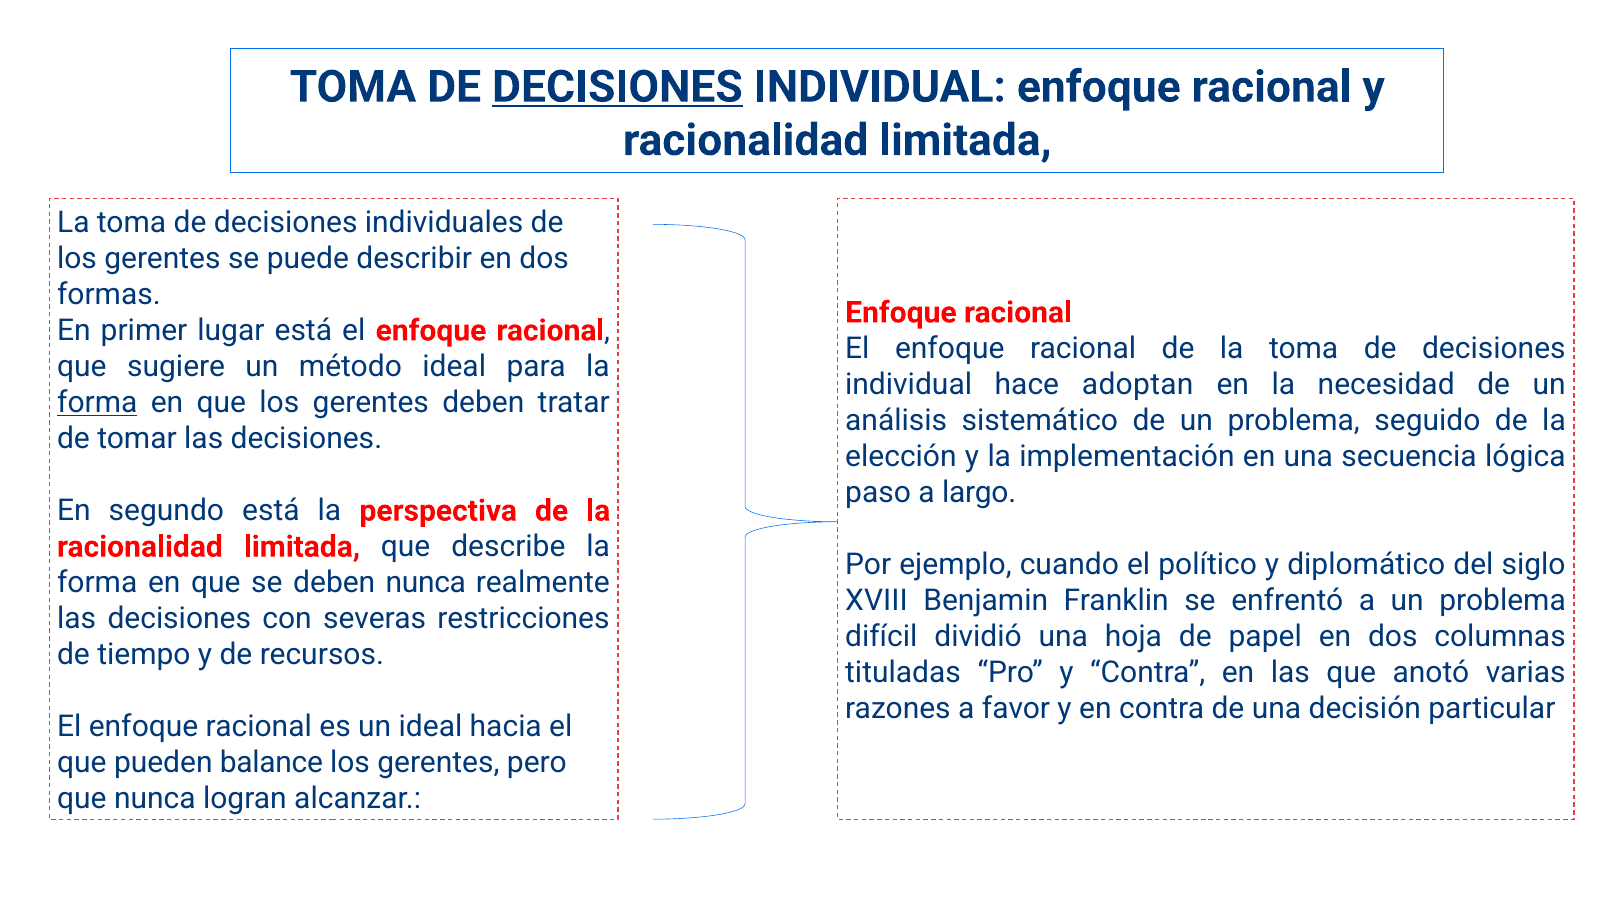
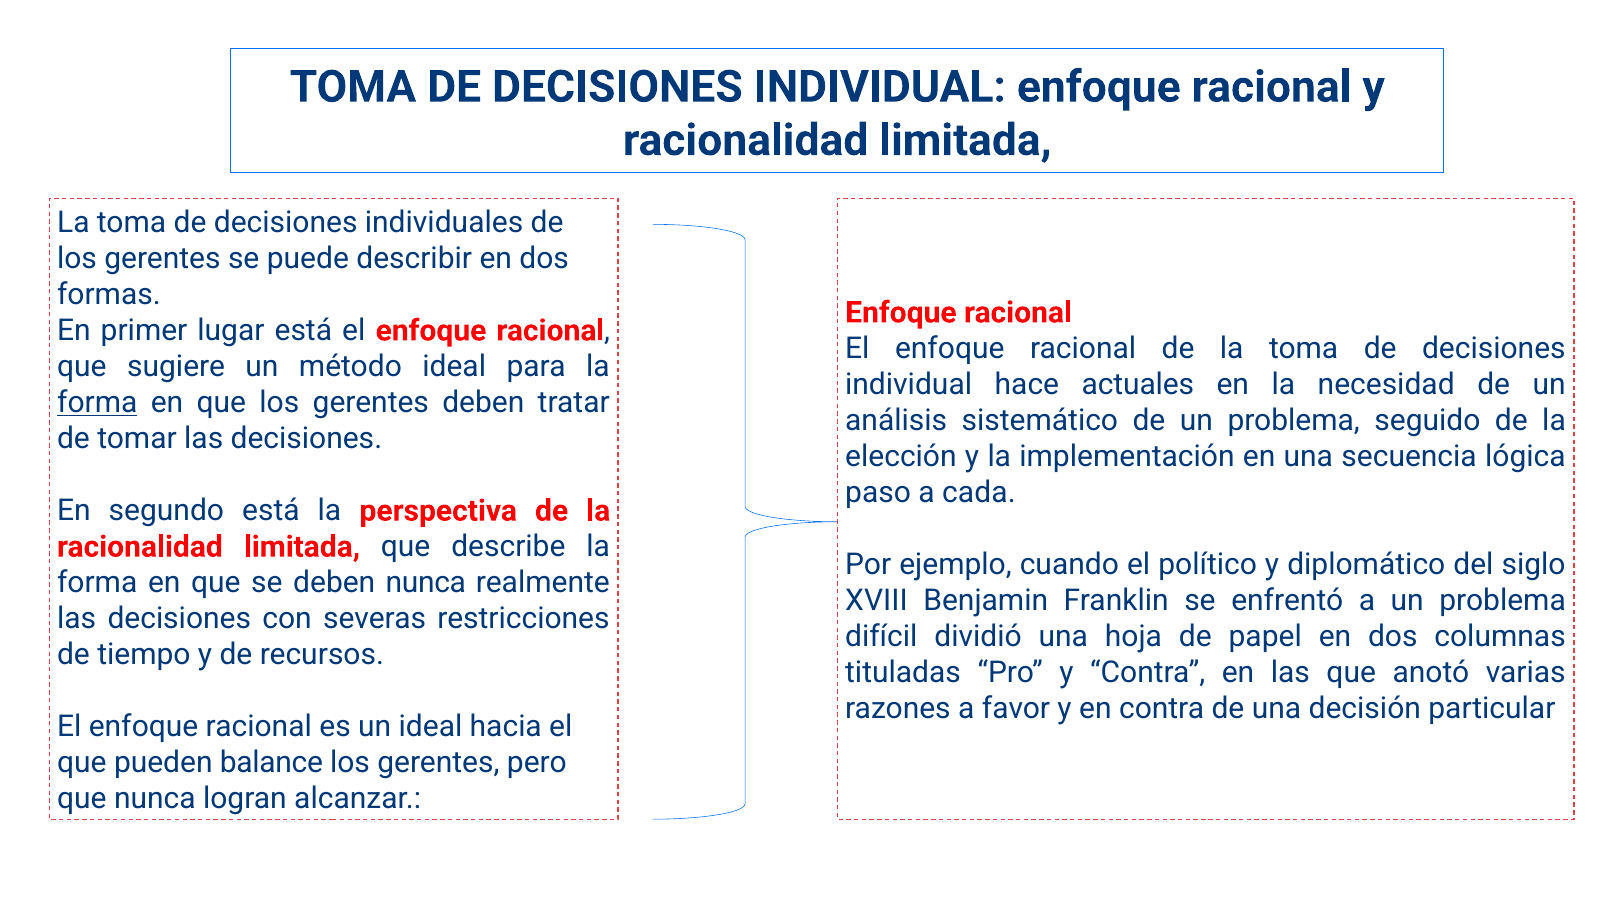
DECISIONES at (617, 87) underline: present -> none
adoptan: adoptan -> actuales
largo: largo -> cada
